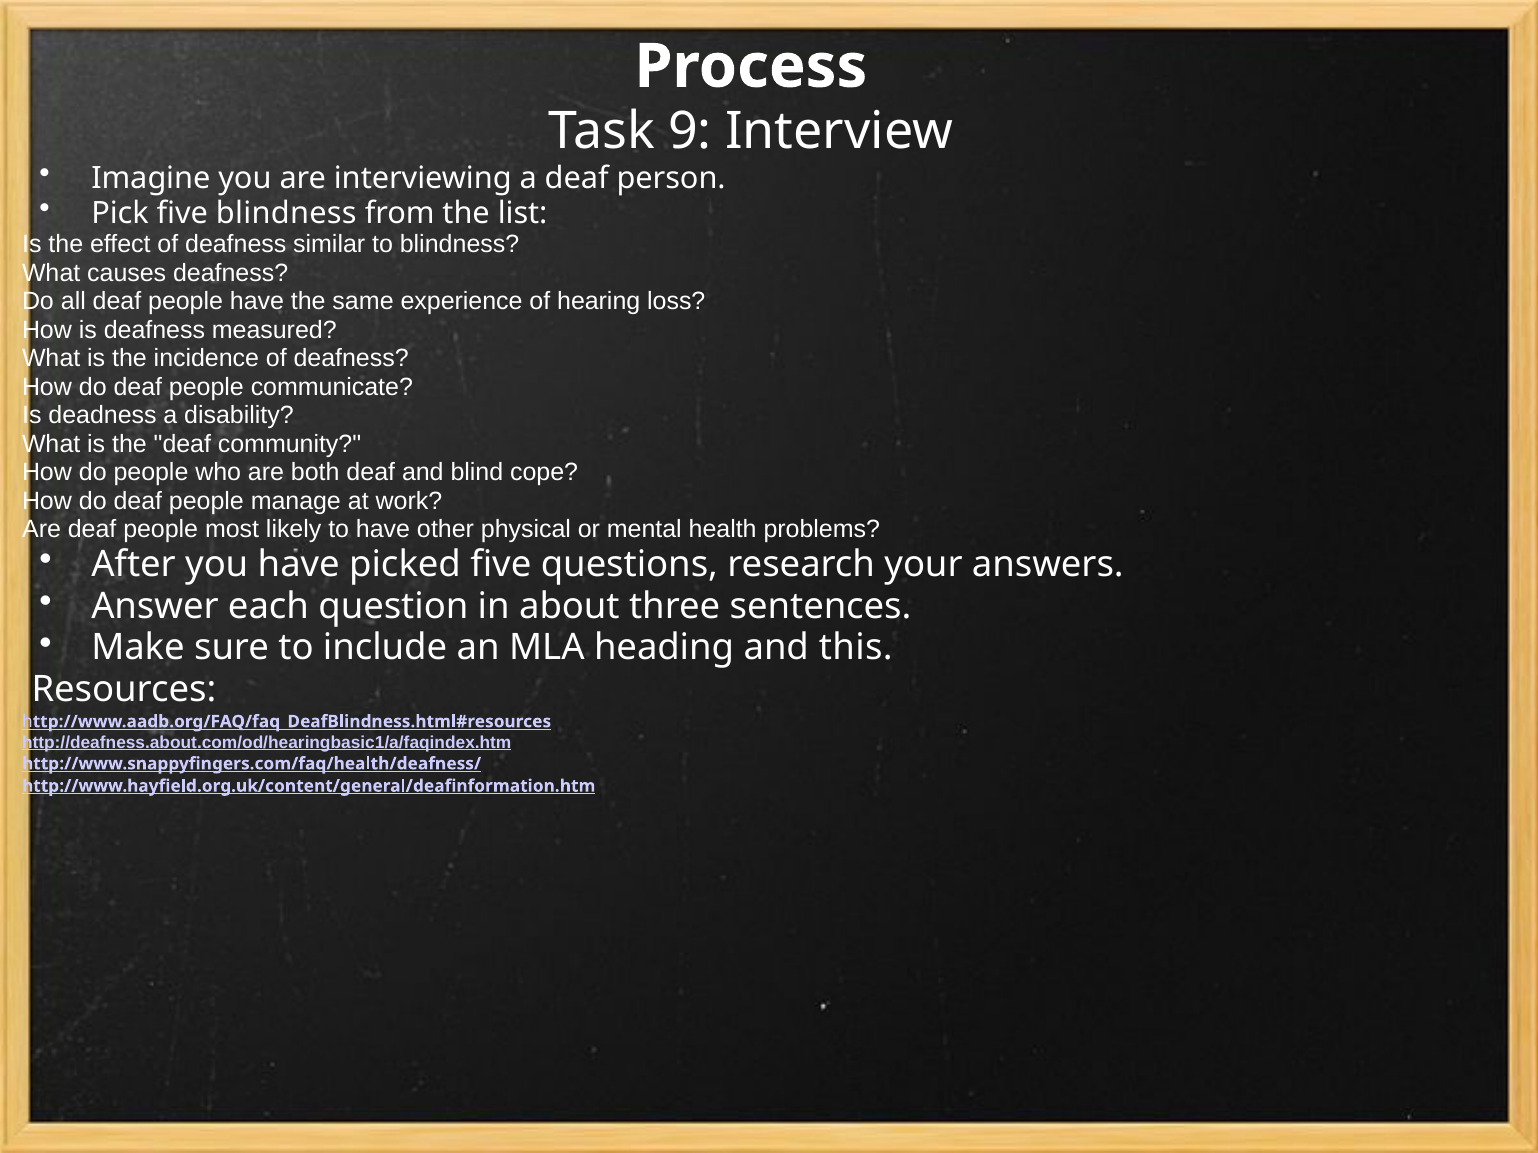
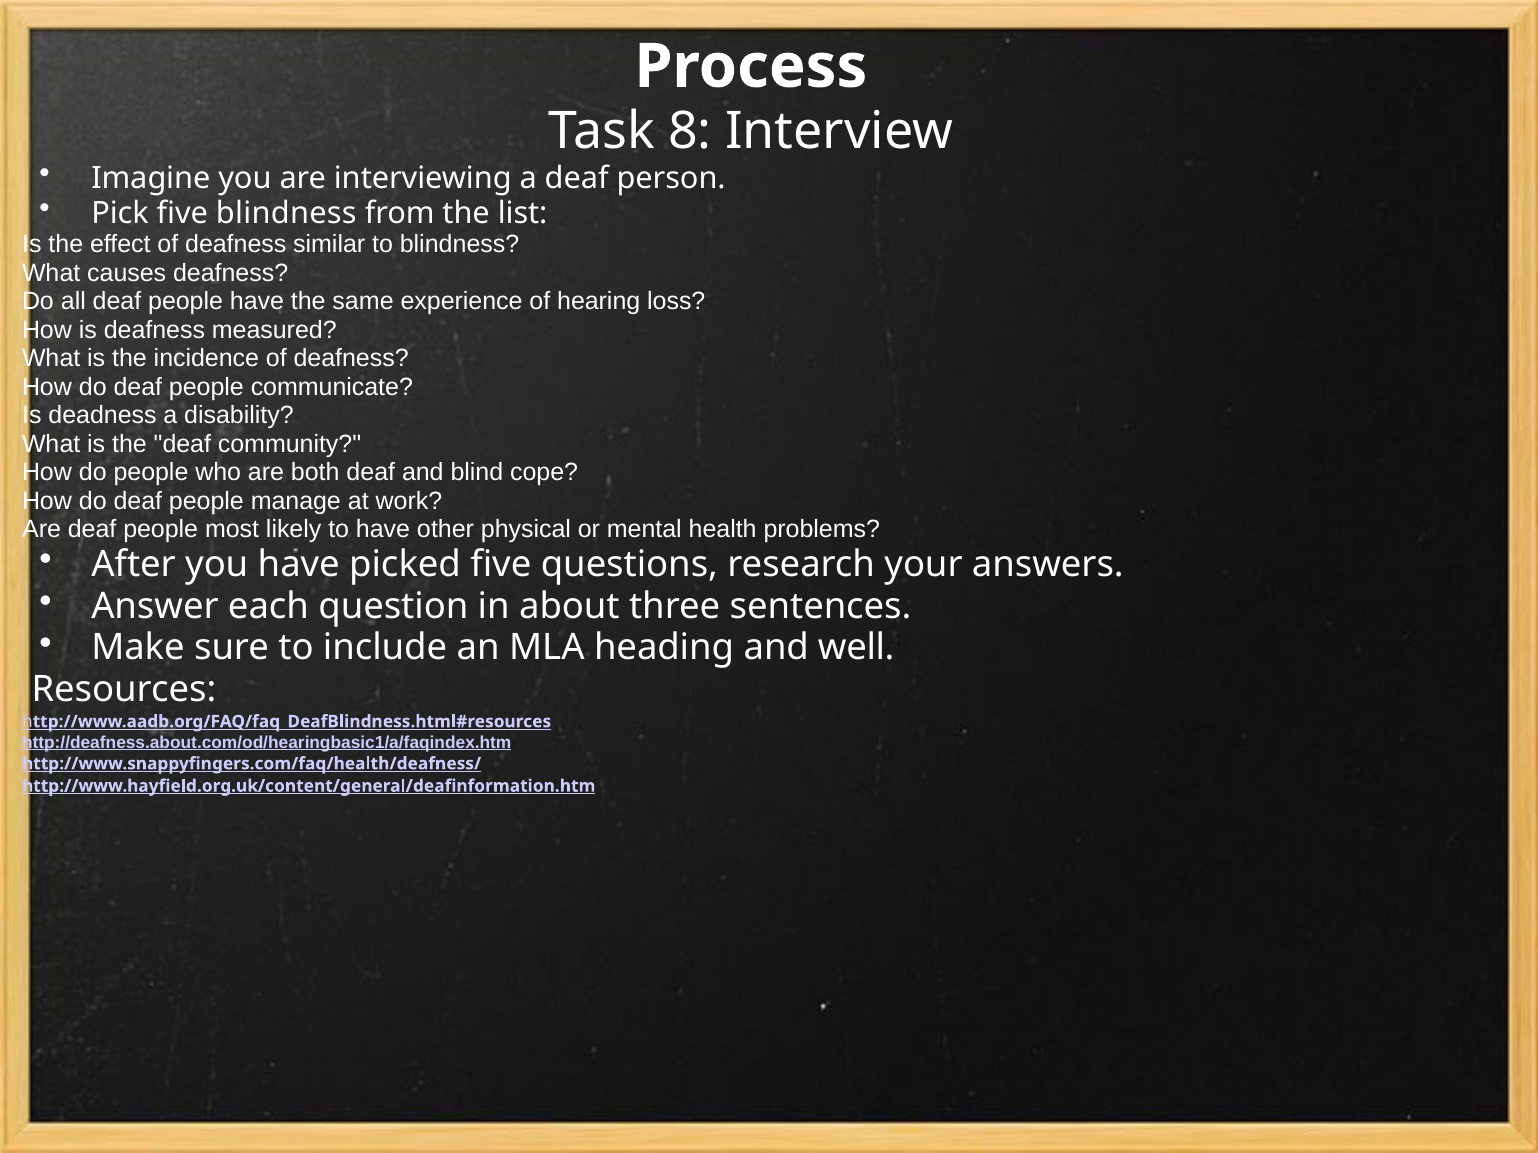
9: 9 -> 8
this: this -> well
